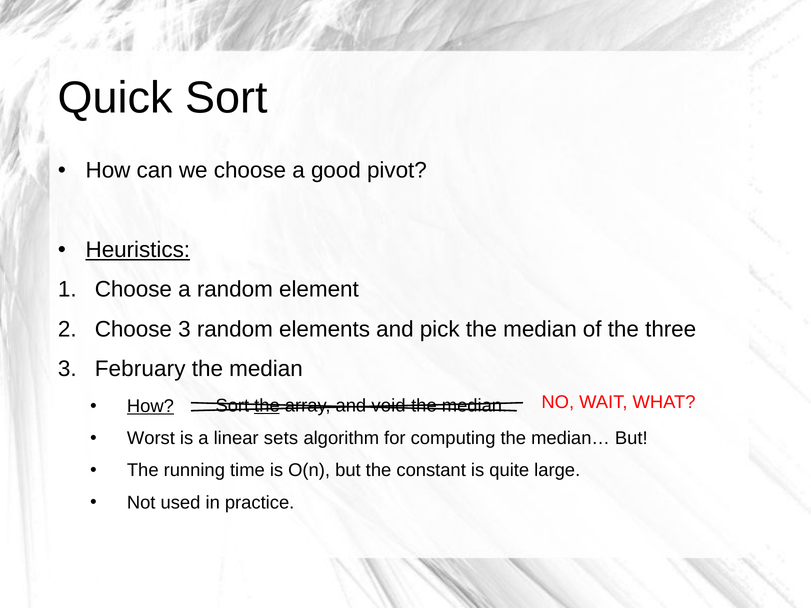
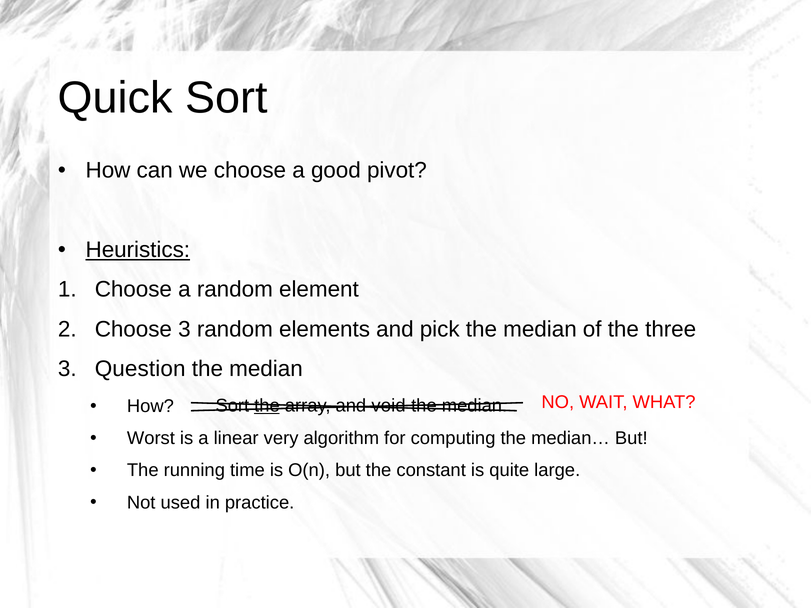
February: February -> Question
How at (150, 406) underline: present -> none
sets: sets -> very
